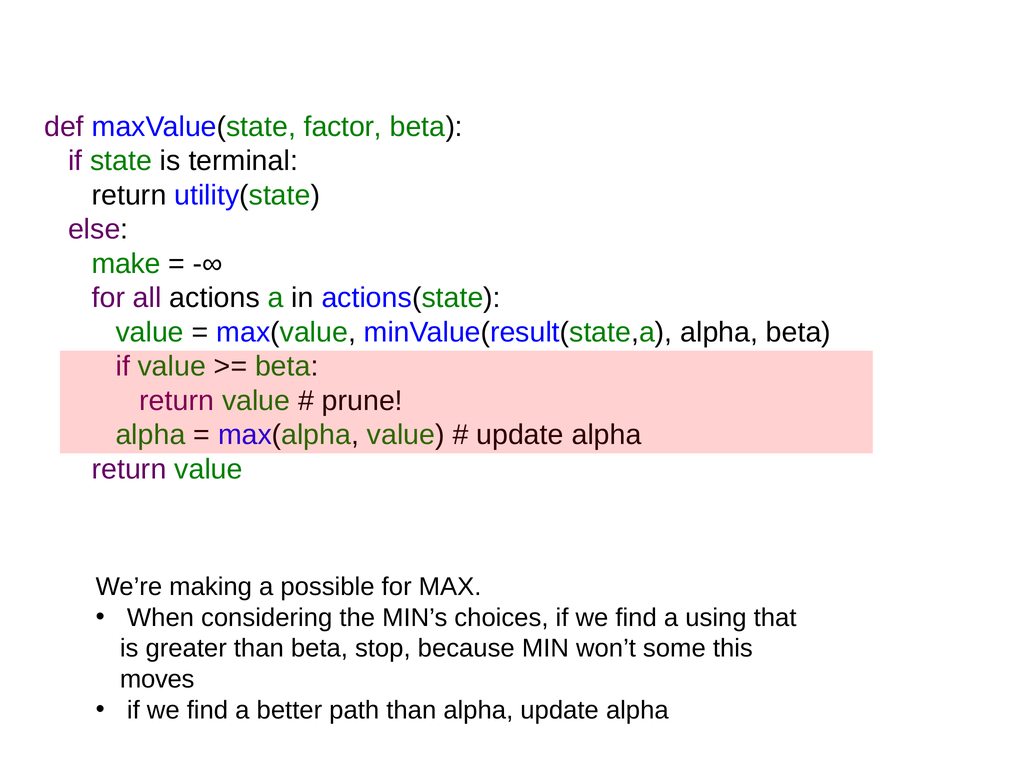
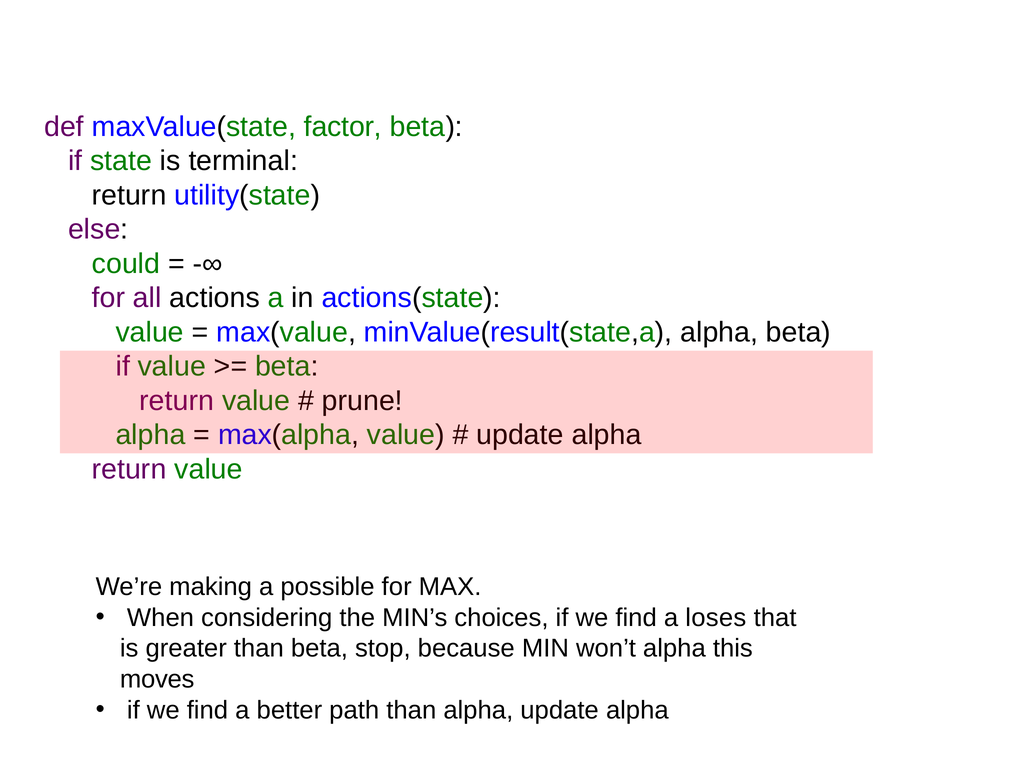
make: make -> could
using: using -> loses
won’t some: some -> alpha
